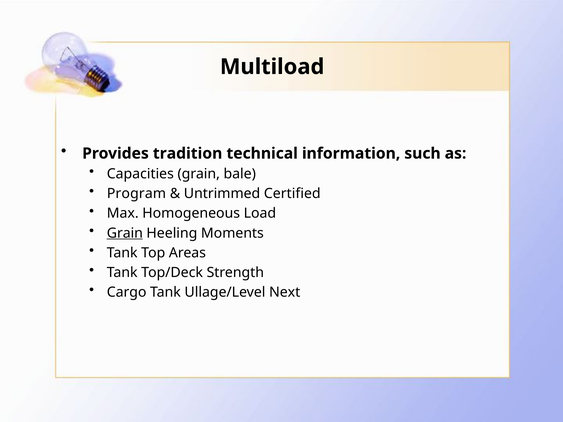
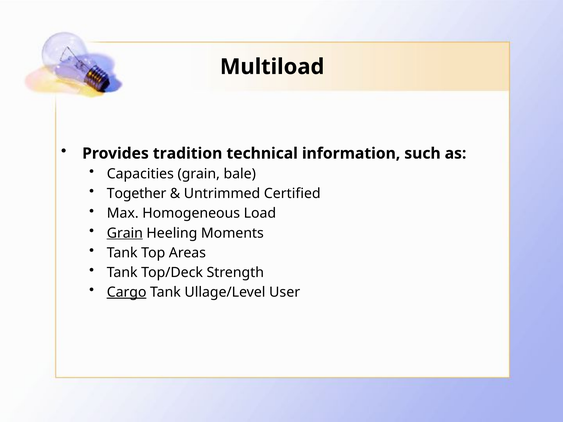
Program: Program -> Together
Cargo underline: none -> present
Next: Next -> User
